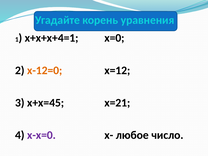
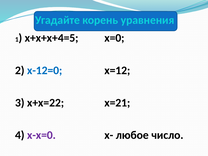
х+х+х+4=1: х+х+х+4=1 -> х+х+х+4=5
х-12=0 colour: orange -> blue
х+х=45: х+х=45 -> х+х=22
